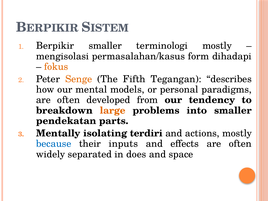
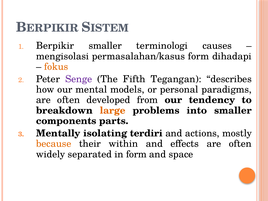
terminologi mostly: mostly -> causes
Senge colour: orange -> purple
pendekatan: pendekatan -> components
because colour: blue -> orange
inputs: inputs -> within
in does: does -> form
